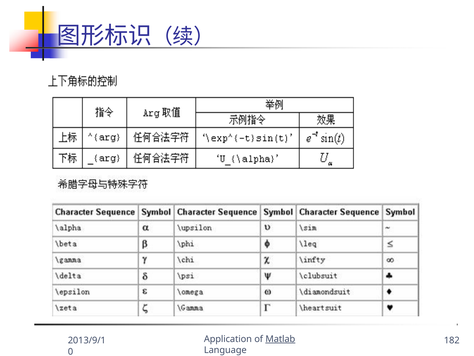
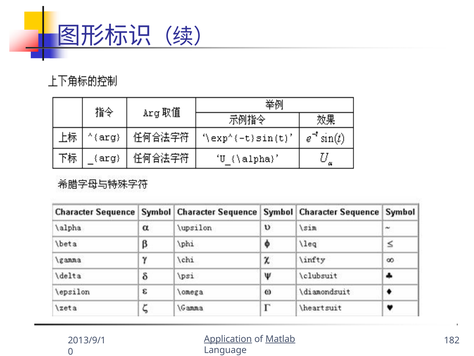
Application underline: none -> present
